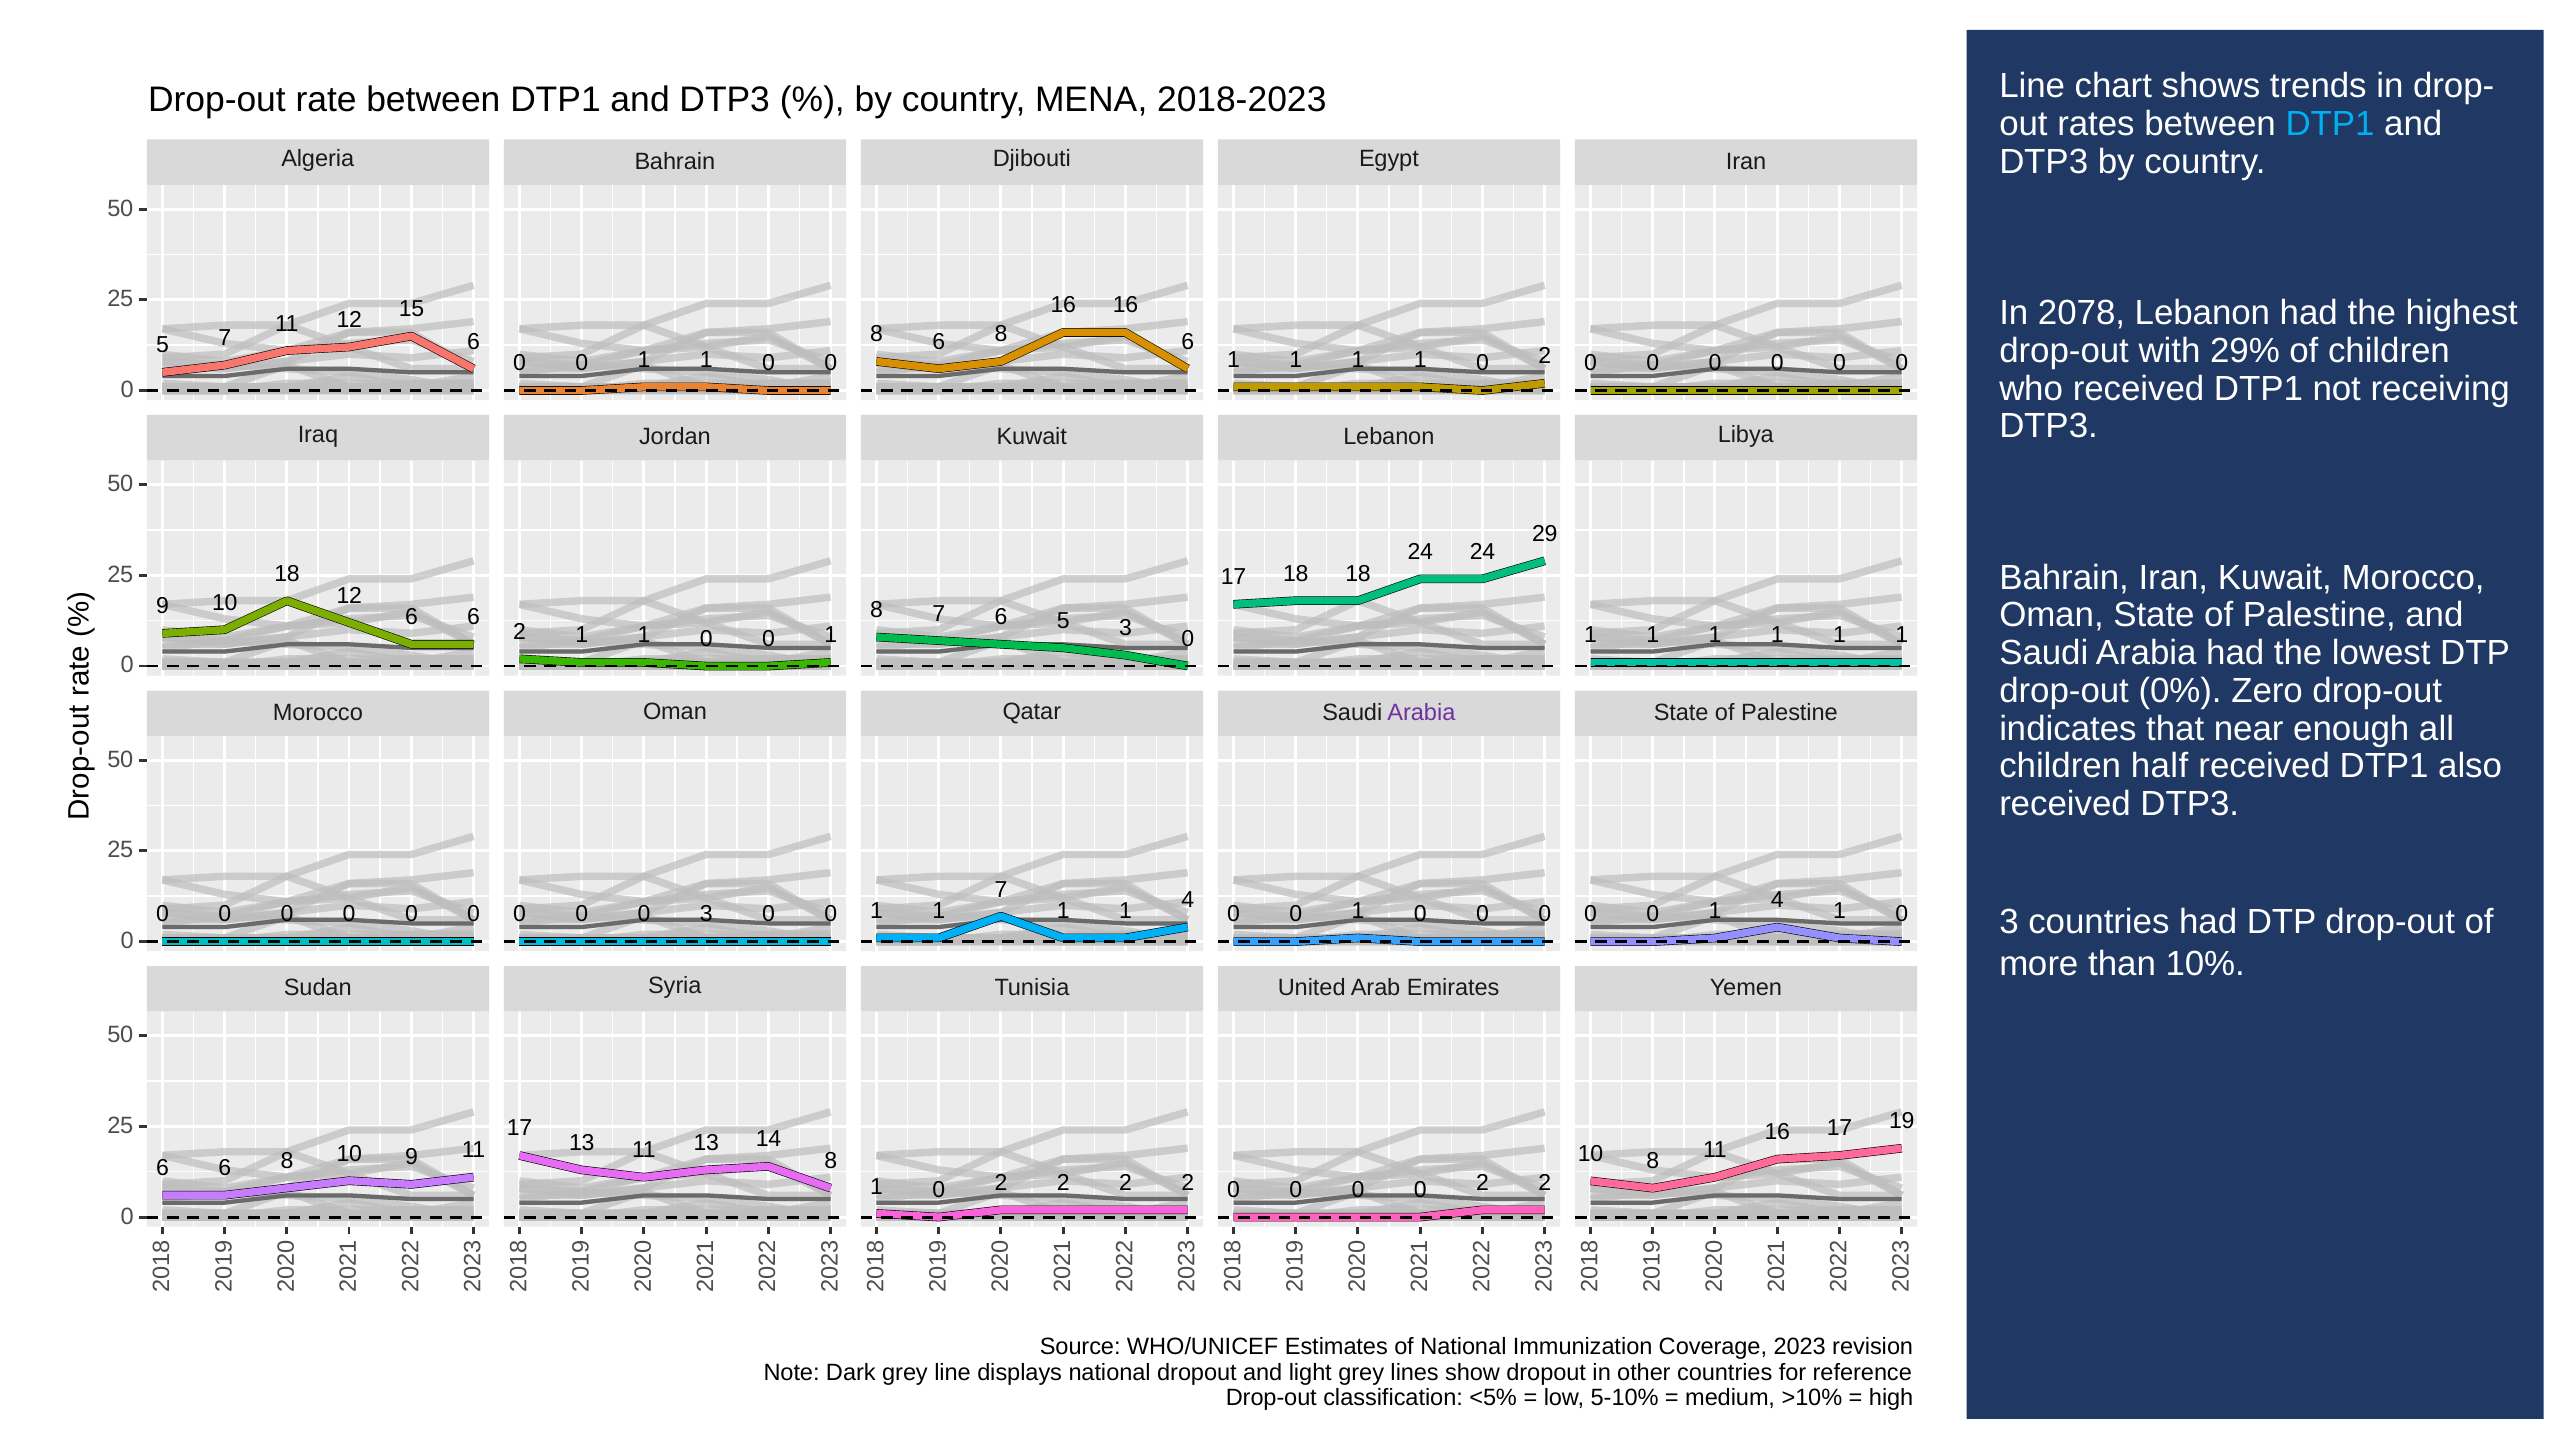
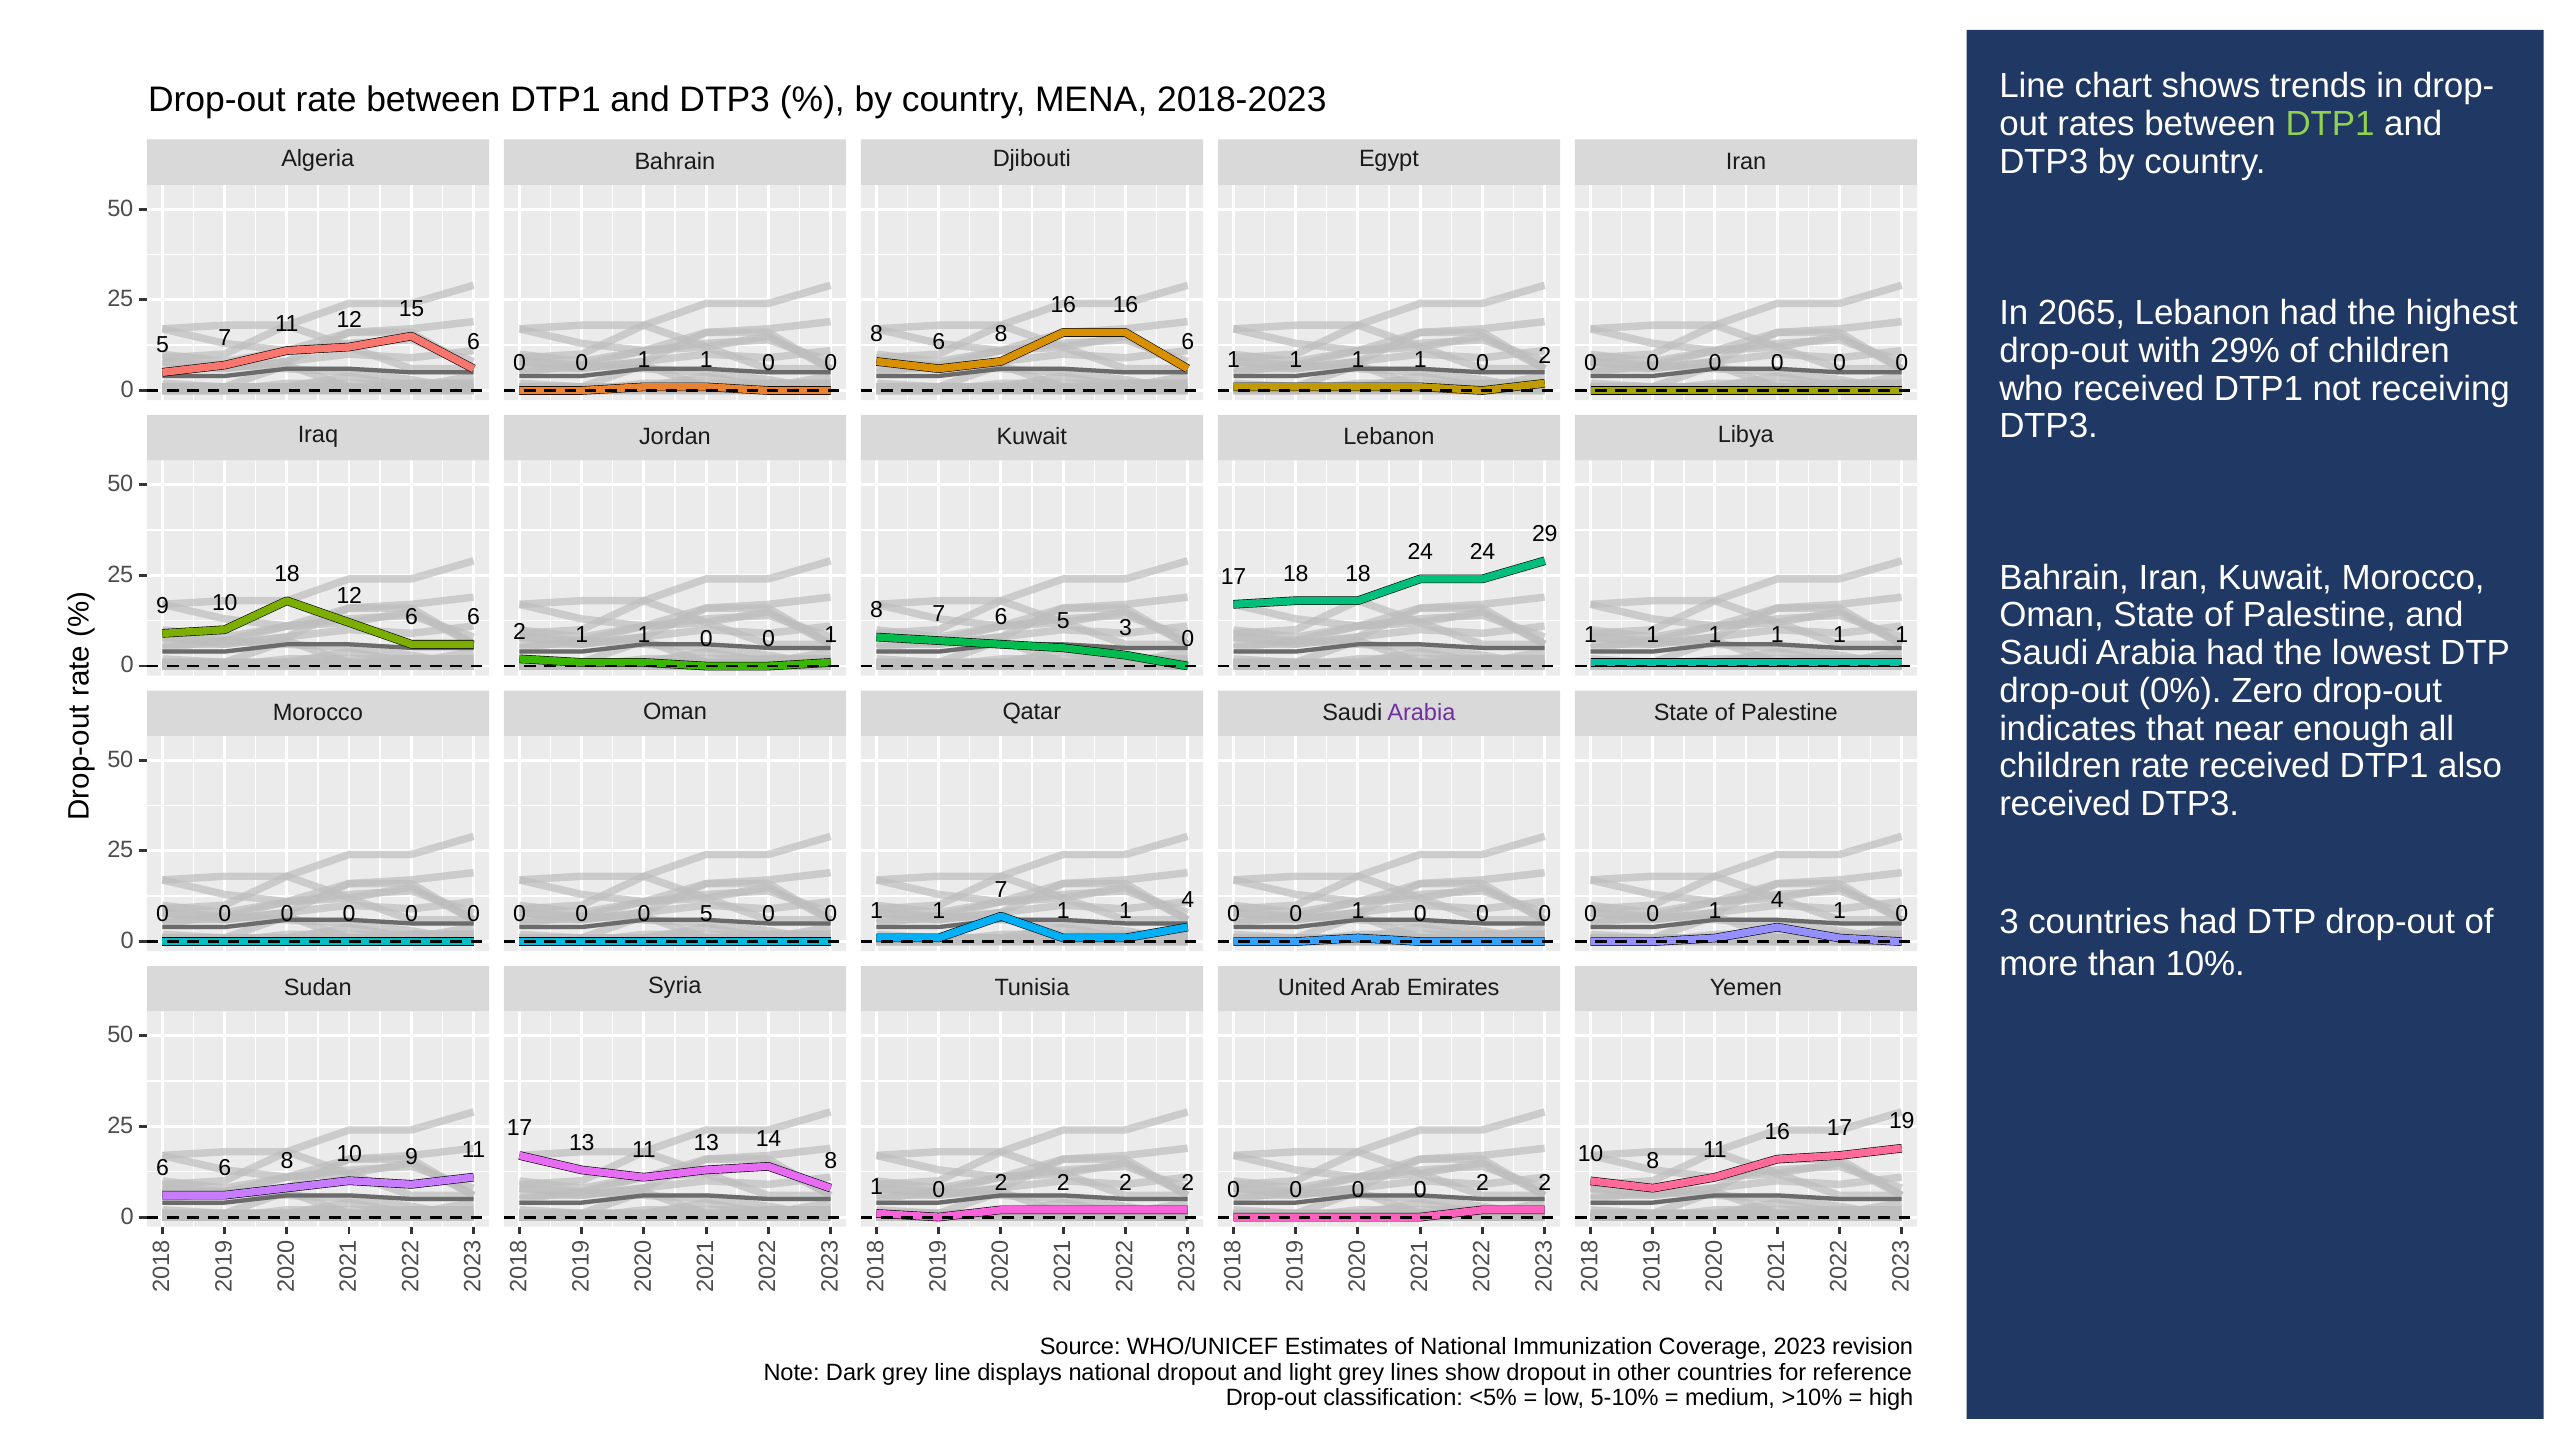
DTP1 at (2330, 124) colour: light blue -> light green
2078: 2078 -> 2065
children half: half -> rate
0 3: 3 -> 5
